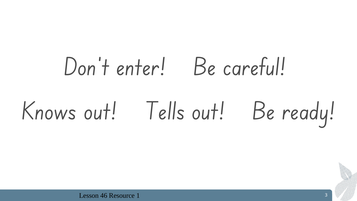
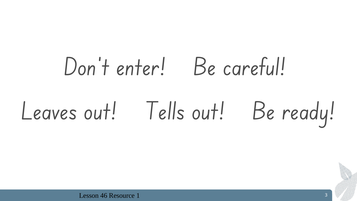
Knows: Knows -> Leaves
